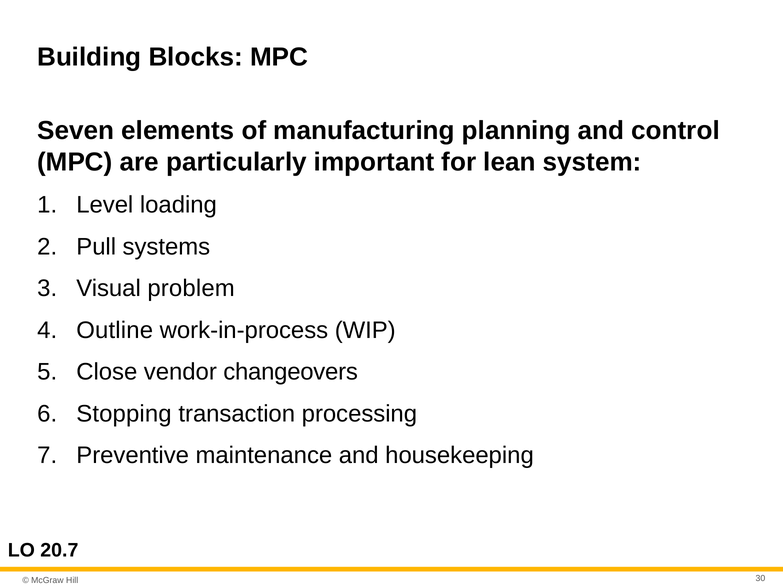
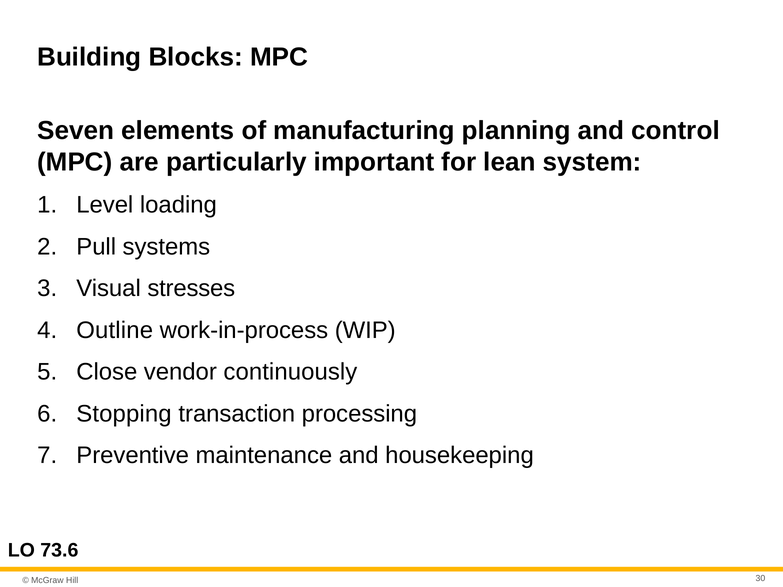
problem: problem -> stresses
changeovers: changeovers -> continuously
20.7: 20.7 -> 73.6
